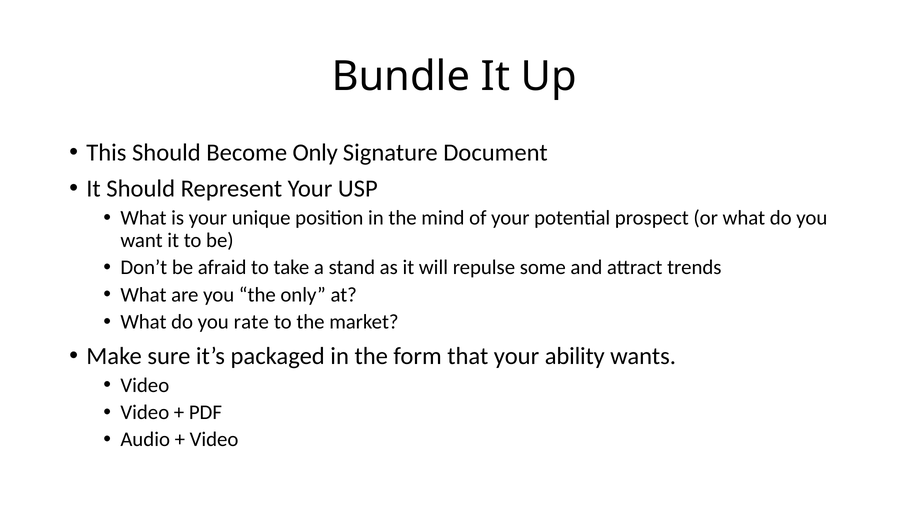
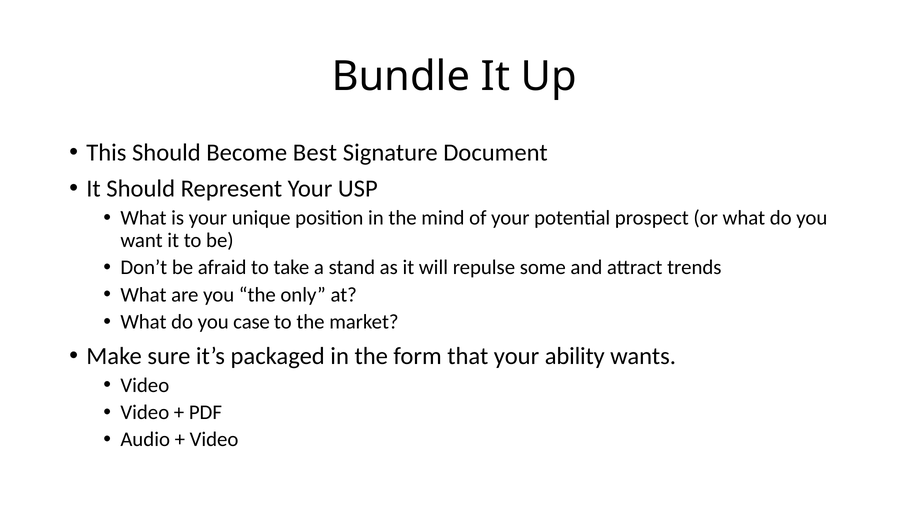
Become Only: Only -> Best
rate: rate -> case
